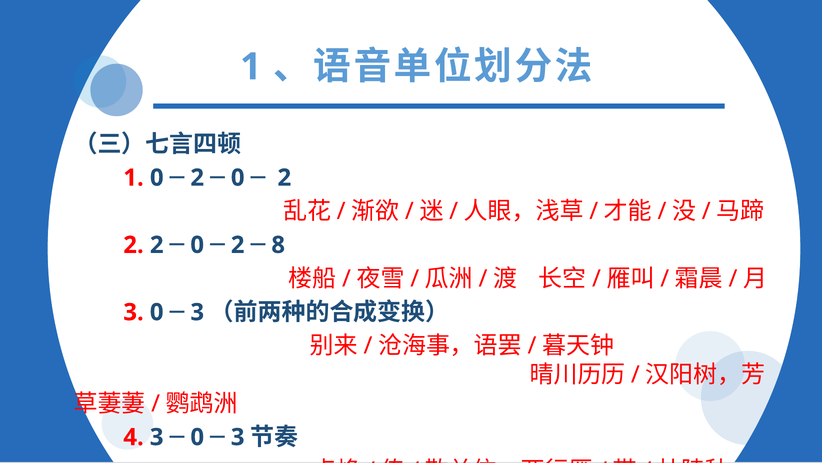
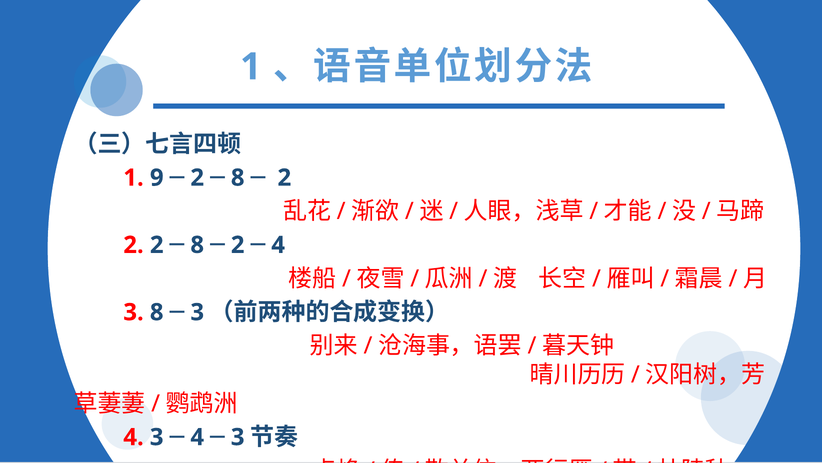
1 0: 0 -> 9
0 at (238, 178): 0 -> 8
2 2 0: 0 -> 8
2 8: 8 -> 4
0 at (157, 312): 0 -> 8
4 3 0: 0 -> 4
